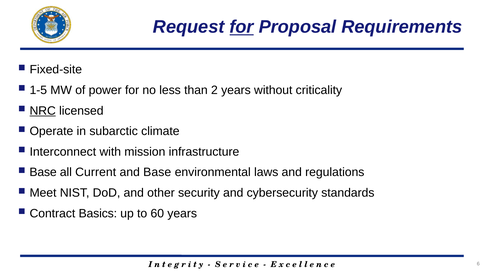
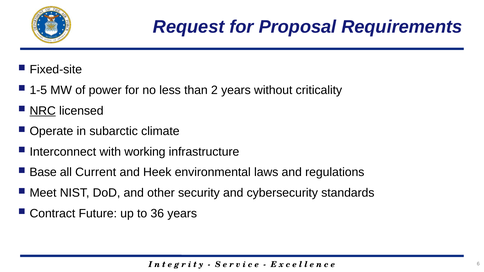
for at (242, 27) underline: present -> none
mission: mission -> working
and Base: Base -> Heek
Basics: Basics -> Future
60: 60 -> 36
